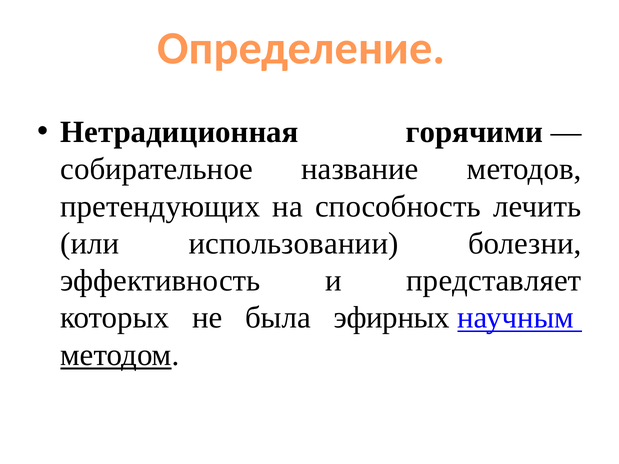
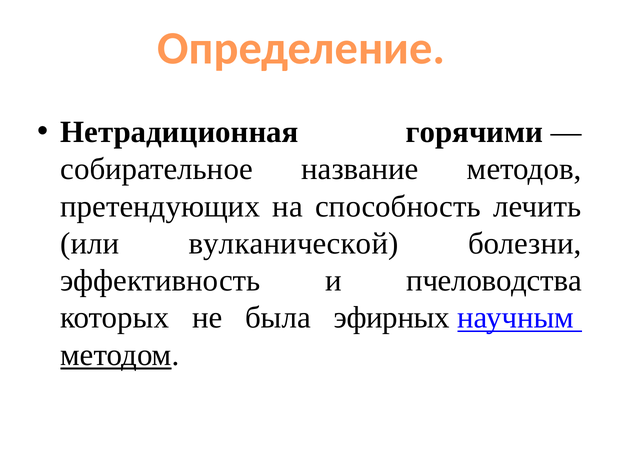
использовании: использовании -> вулканической
представляет: представляет -> пчеловодства
